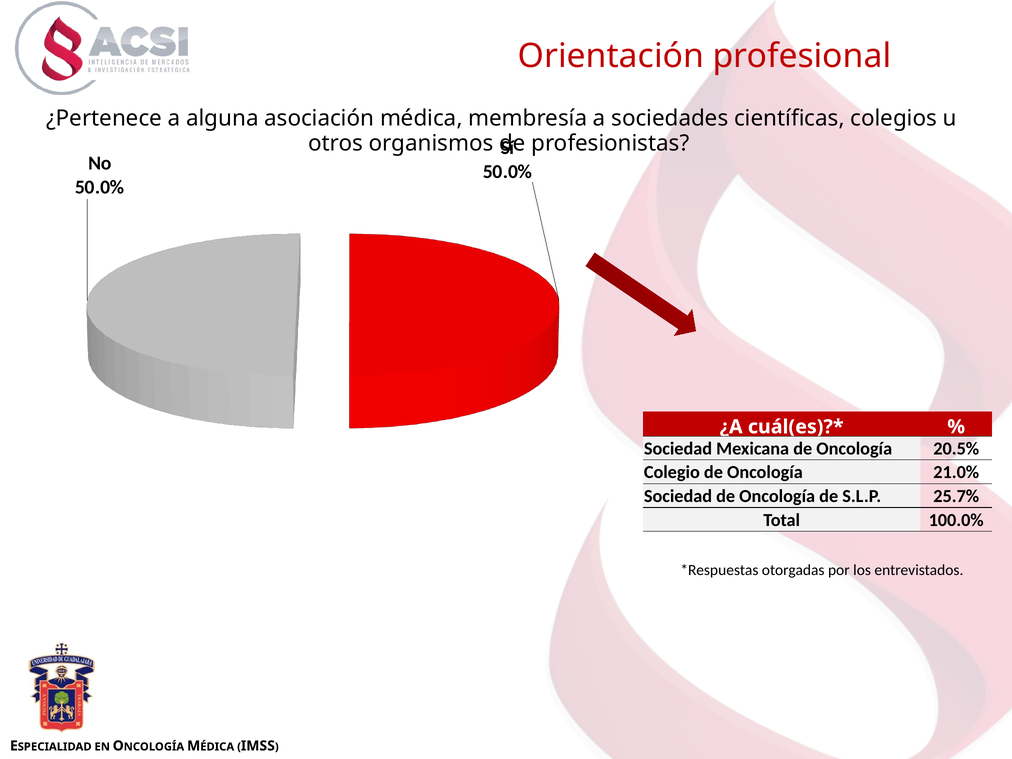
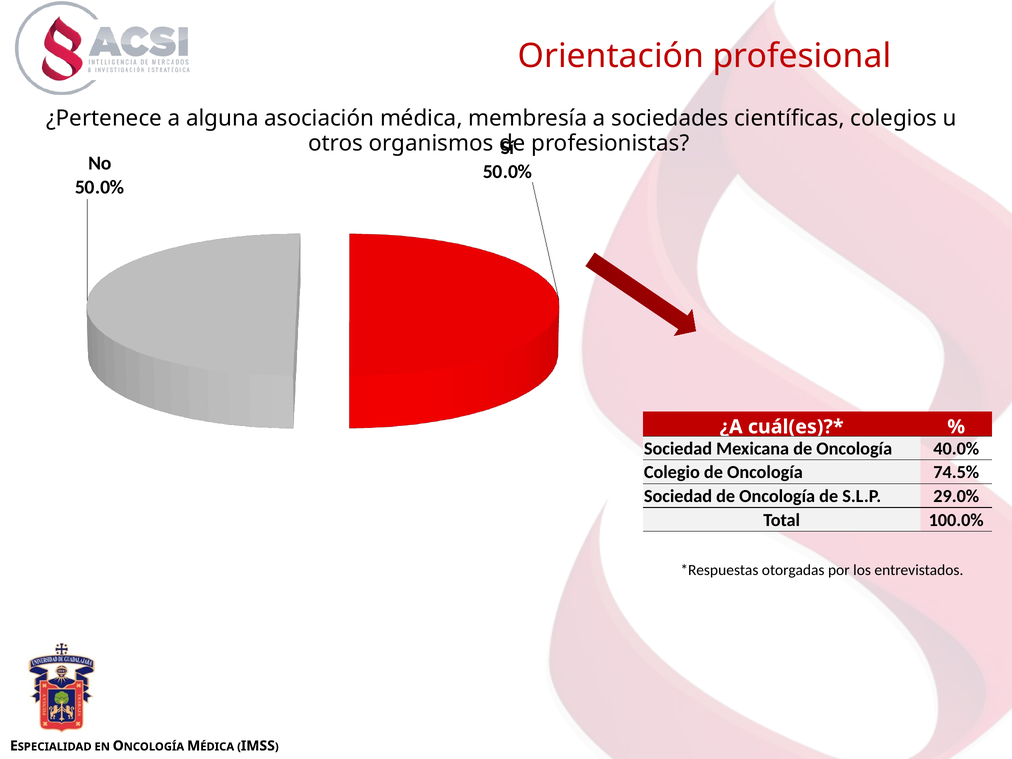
20.5%: 20.5% -> 40.0%
21.0%: 21.0% -> 74.5%
25.7%: 25.7% -> 29.0%
